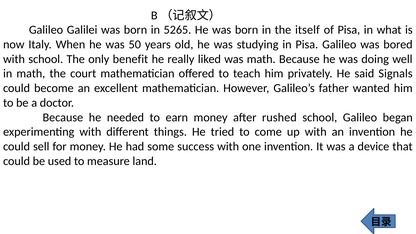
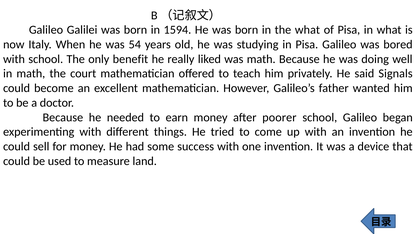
5265: 5265 -> 1594
the itself: itself -> what
50: 50 -> 54
rushed: rushed -> poorer
